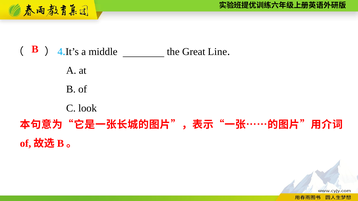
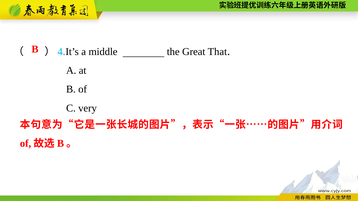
Line: Line -> That
look: look -> very
